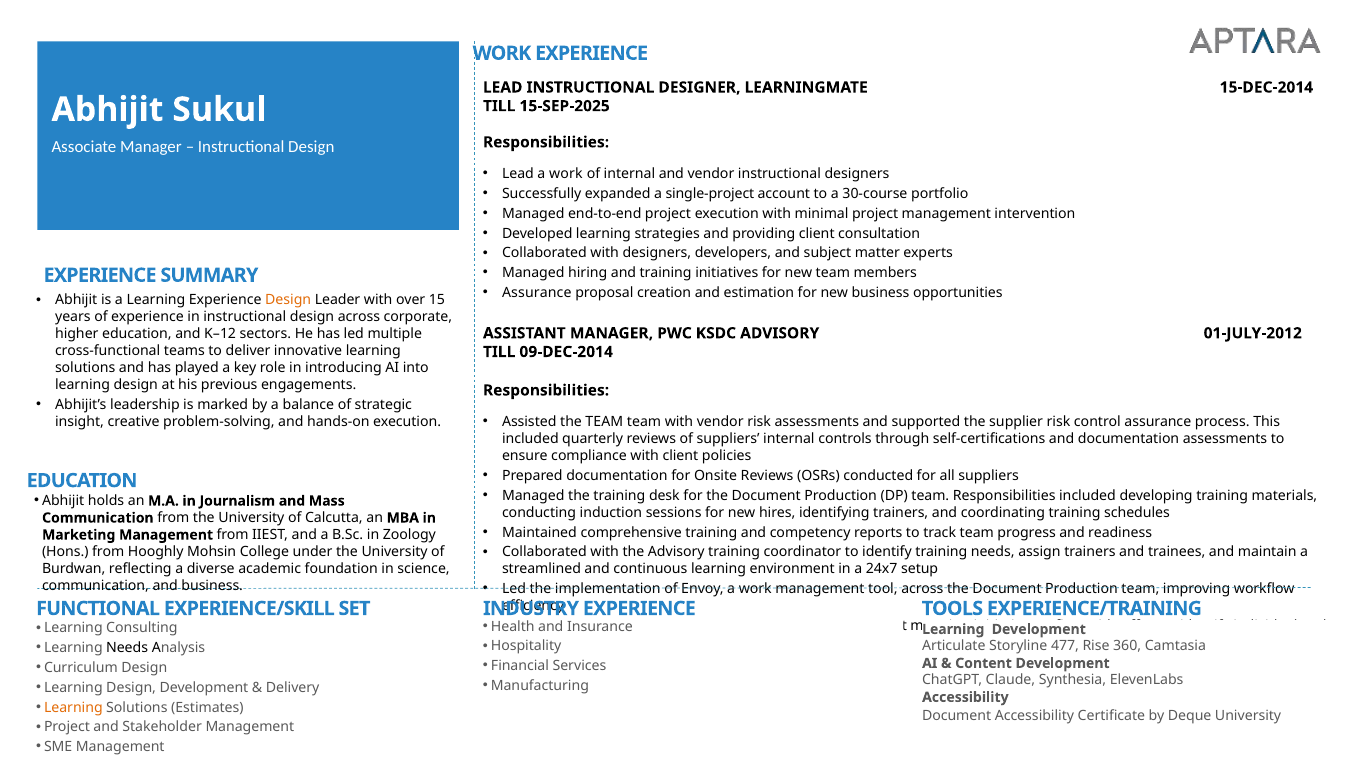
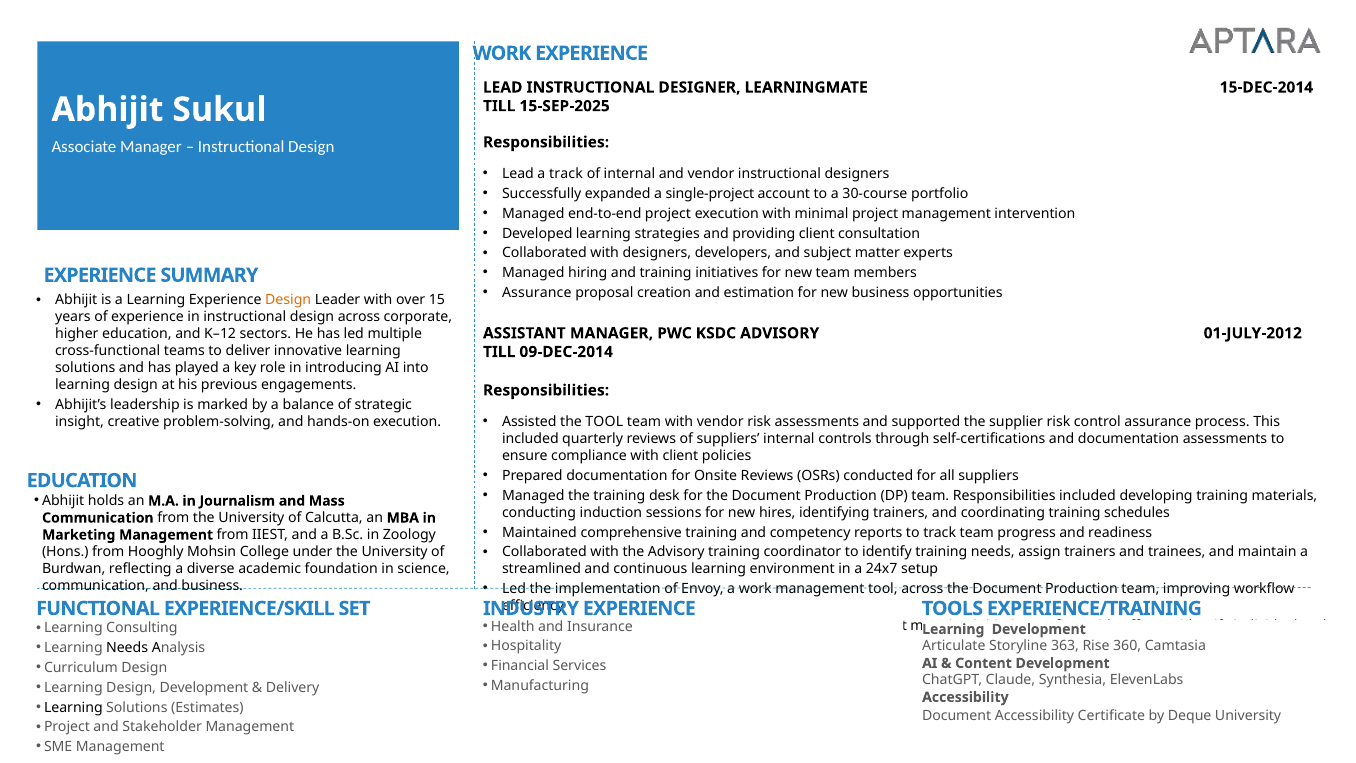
Lead a work: work -> track
the TEAM: TEAM -> TOOL
477: 477 -> 363
Learning at (73, 707) colour: orange -> black
